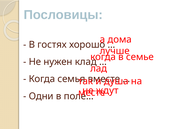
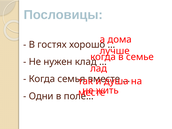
ждут: ждут -> жить
